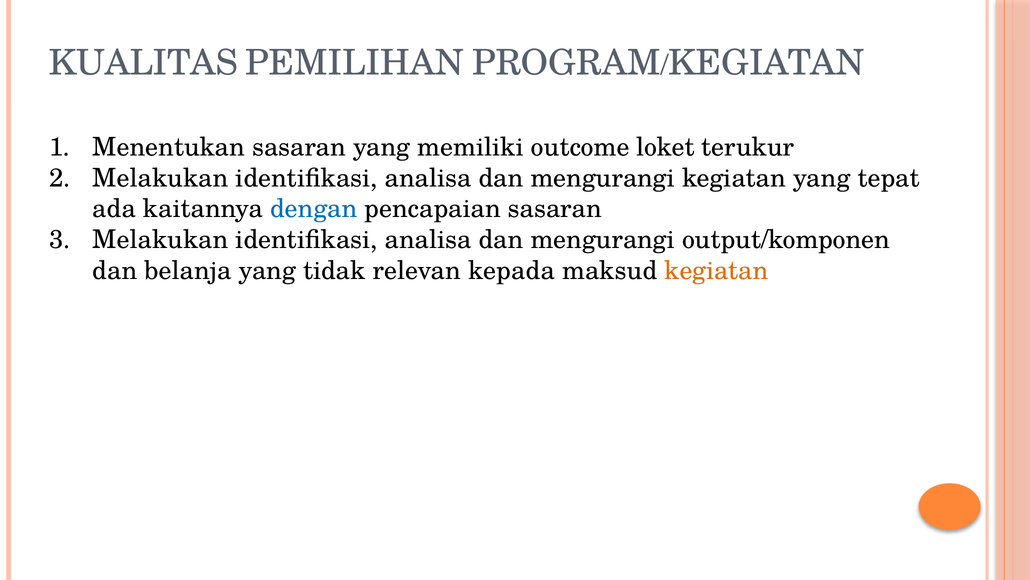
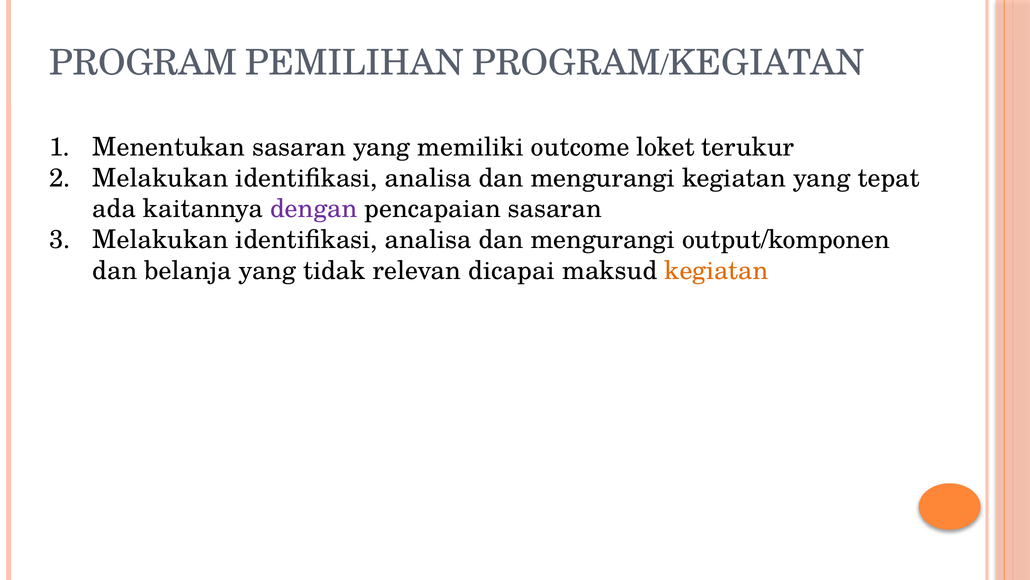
KUALITAS at (143, 63): KUALITAS -> PROGRAM
dengan colour: blue -> purple
kepada: kepada -> dicapai
